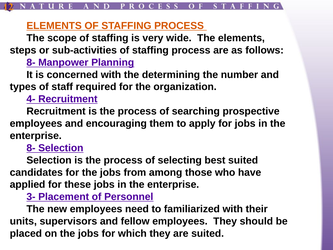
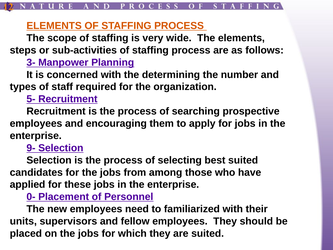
8- at (31, 62): 8- -> 3-
4-: 4- -> 5-
8- at (31, 148): 8- -> 9-
3-: 3- -> 0-
